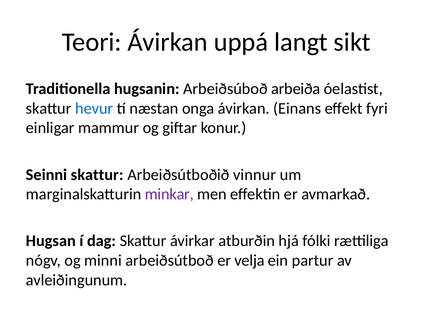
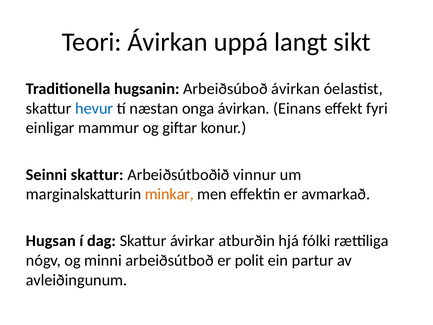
Arbeiðsúboð arbeiða: arbeiða -> ávirkan
minkar colour: purple -> orange
velja: velja -> polit
